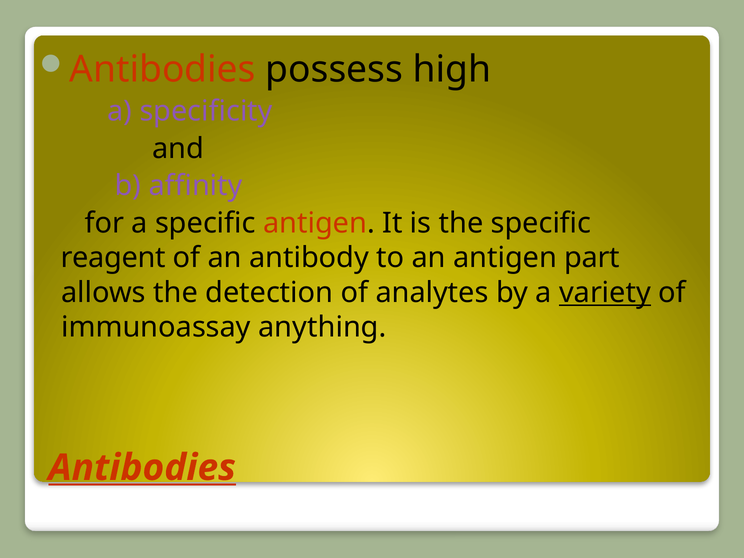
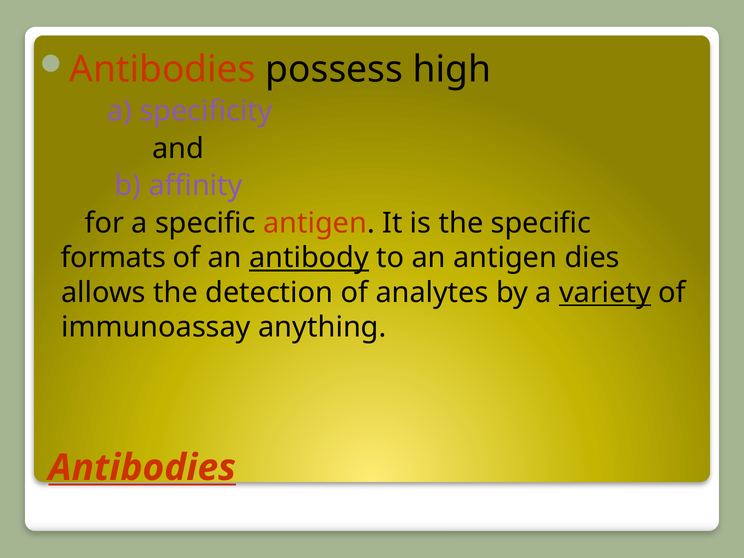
reagent: reagent -> formats
antibody underline: none -> present
part: part -> dies
